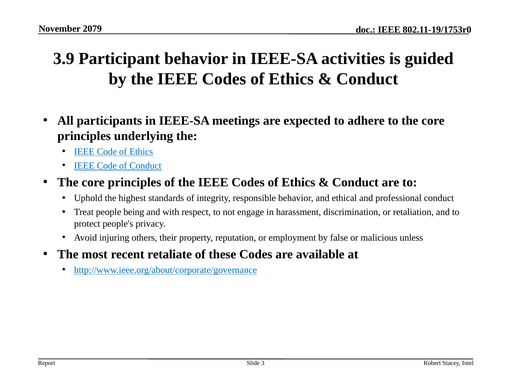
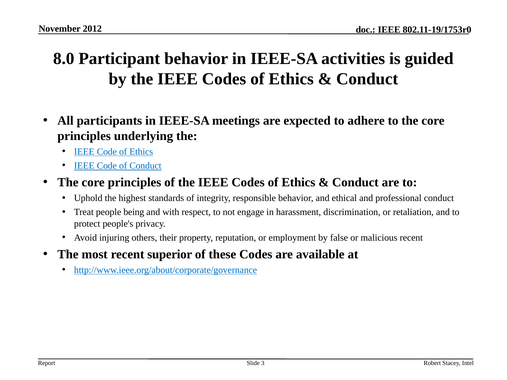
2079: 2079 -> 2012
3.9: 3.9 -> 8.0
malicious unless: unless -> recent
retaliate: retaliate -> superior
